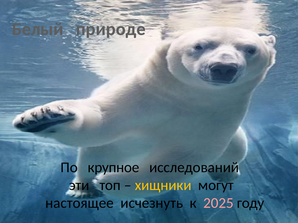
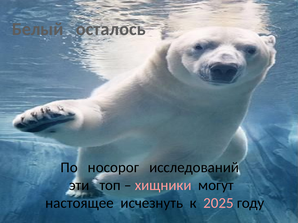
природе: природе -> осталось
крупное: крупное -> носорог
хищники colour: yellow -> pink
